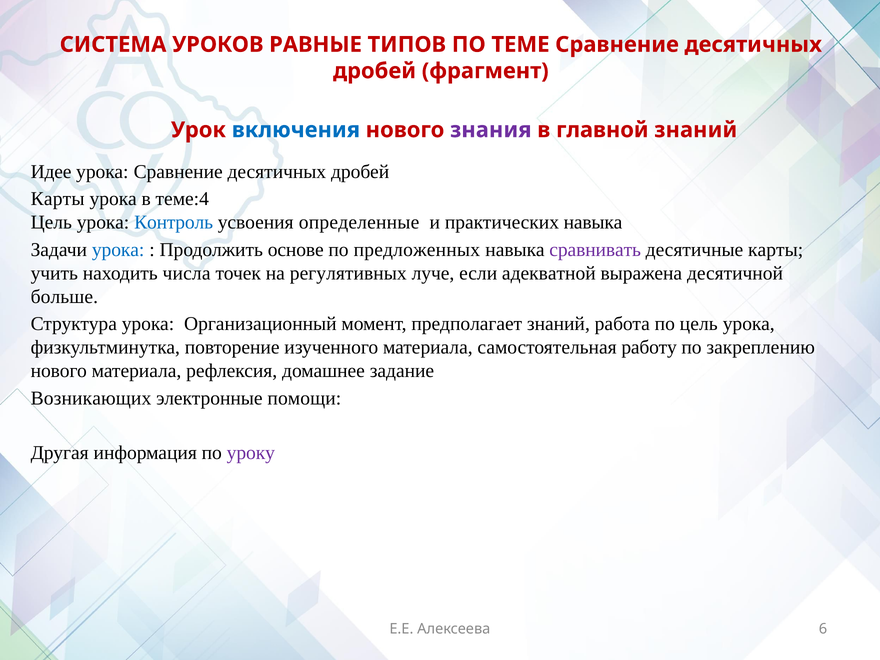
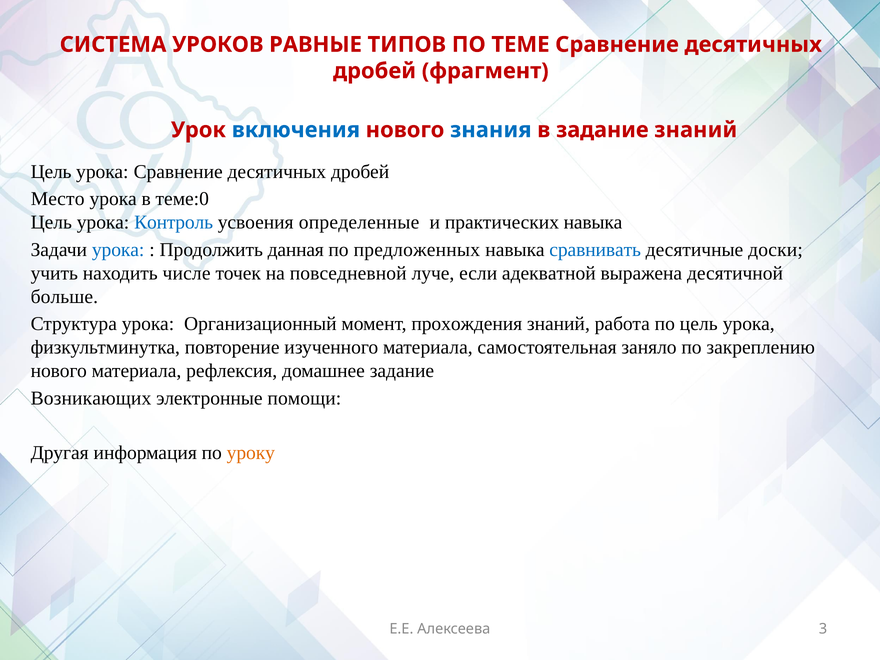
знания colour: purple -> blue
в главной: главной -> задание
Идее at (51, 172): Идее -> Цель
Карты at (58, 199): Карты -> Место
теме:4: теме:4 -> теме:0
основе: основе -> данная
сравнивать colour: purple -> blue
десятичные карты: карты -> доски
числа: числа -> числе
регулятивных: регулятивных -> повседневной
предполагает: предполагает -> прохождения
работу: работу -> заняло
уроку colour: purple -> orange
6: 6 -> 3
